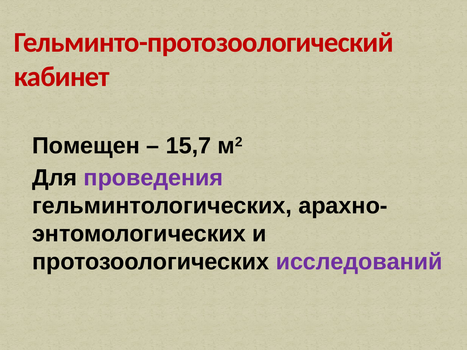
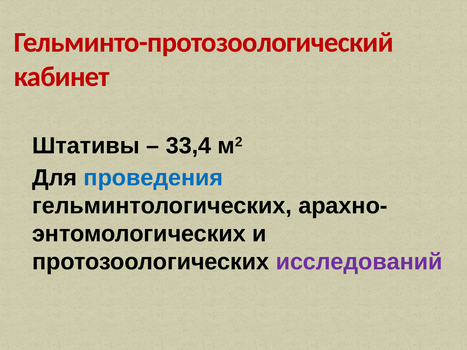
Помещен: Помещен -> Штативы
15,7: 15,7 -> 33,4
проведения colour: purple -> blue
